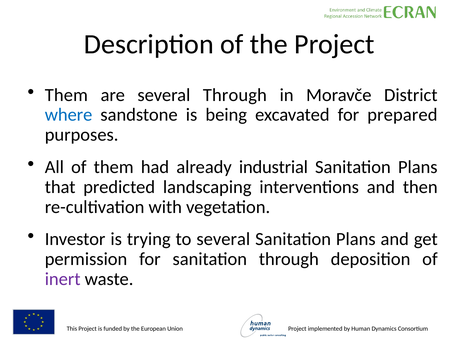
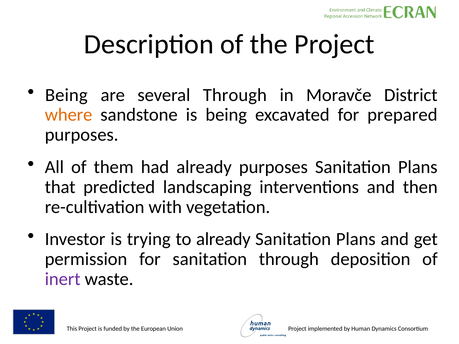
Them at (66, 95): Them -> Being
where colour: blue -> orange
already industrial: industrial -> purposes
to several: several -> already
